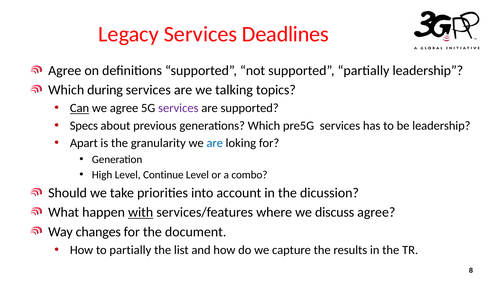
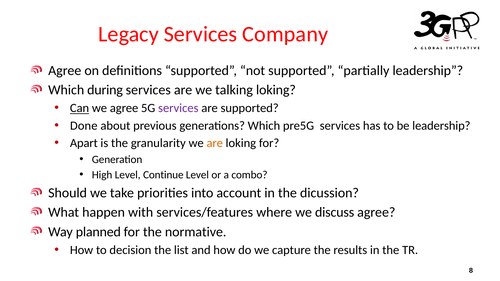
Deadlines: Deadlines -> Company
talking topics: topics -> loking
Specs: Specs -> Done
are at (215, 143) colour: blue -> orange
with underline: present -> none
changes: changes -> planned
document: document -> normative
to partially: partially -> decision
